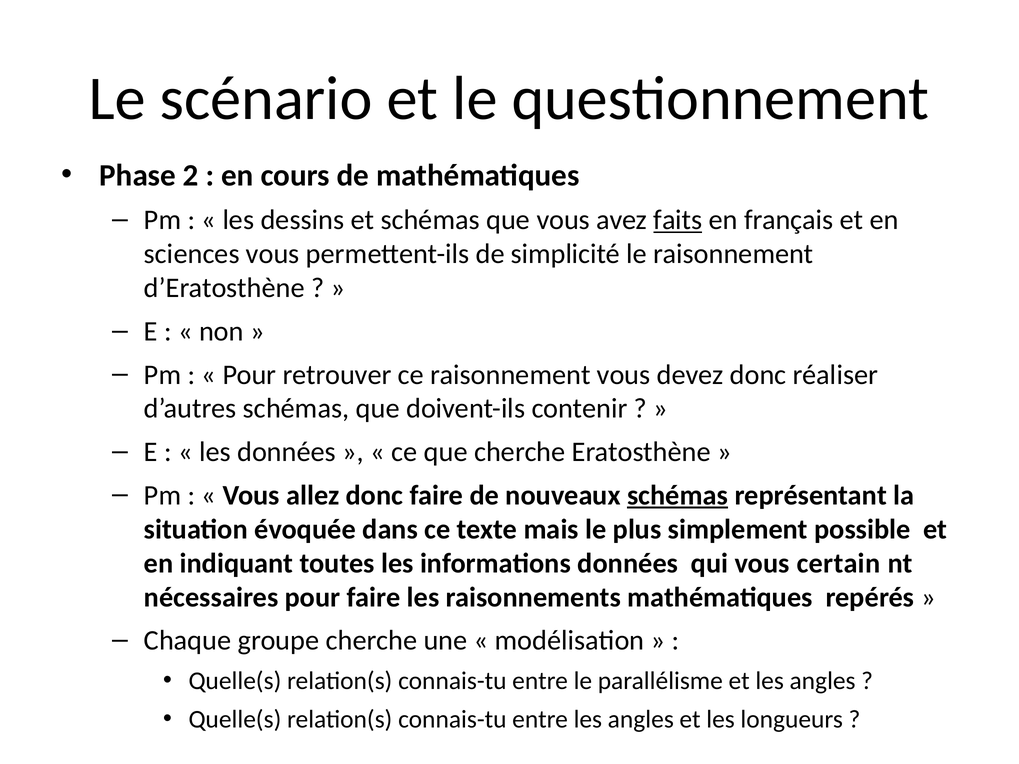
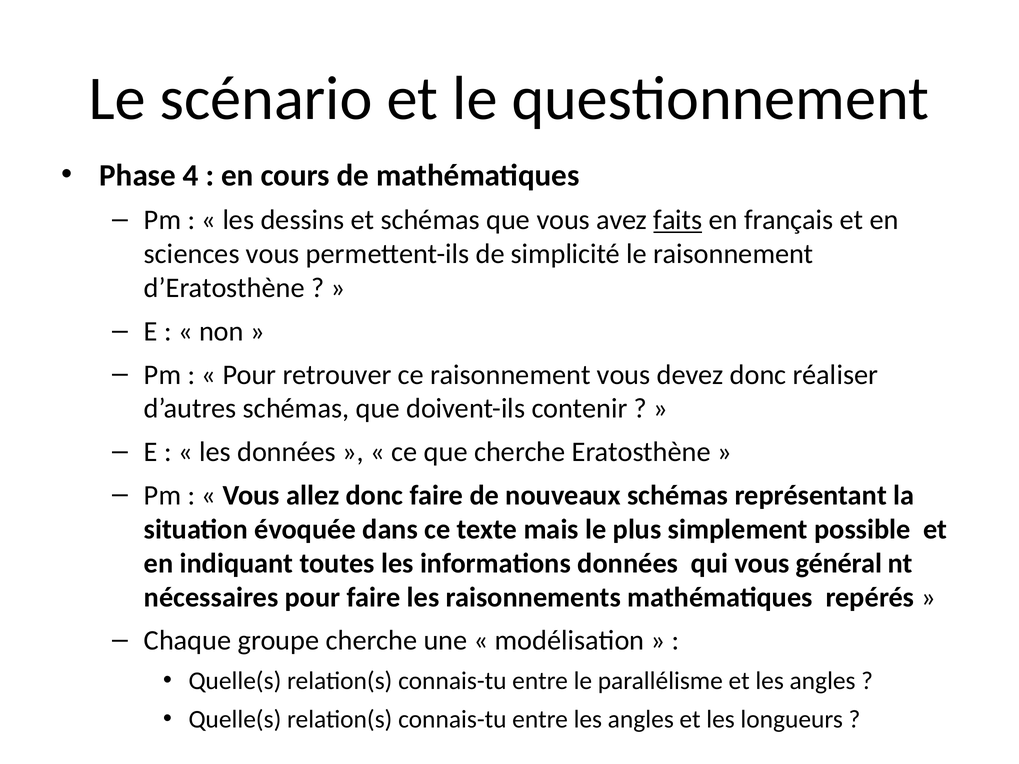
2: 2 -> 4
schémas at (678, 495) underline: present -> none
certain: certain -> général
